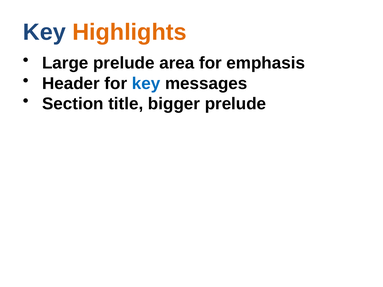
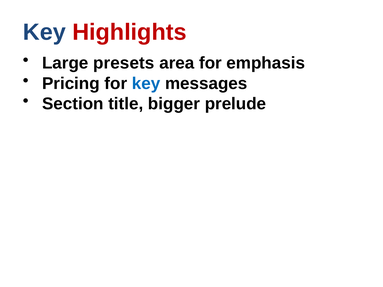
Highlights colour: orange -> red
Large prelude: prelude -> presets
Header: Header -> Pricing
